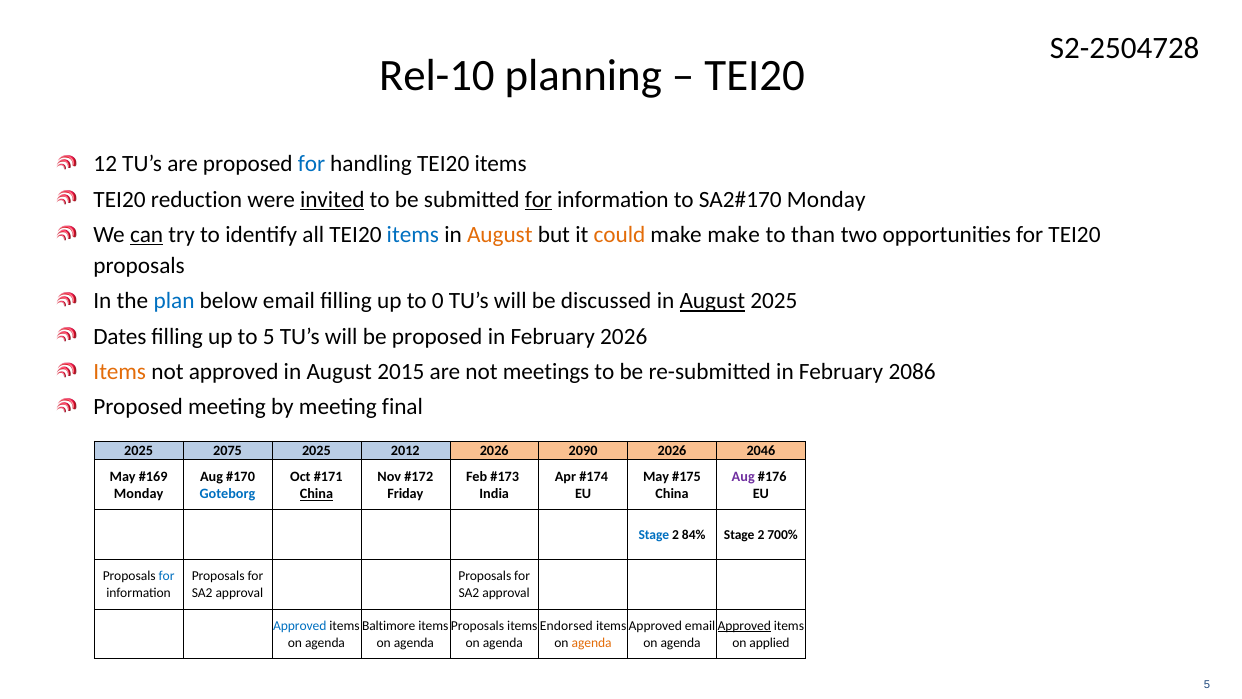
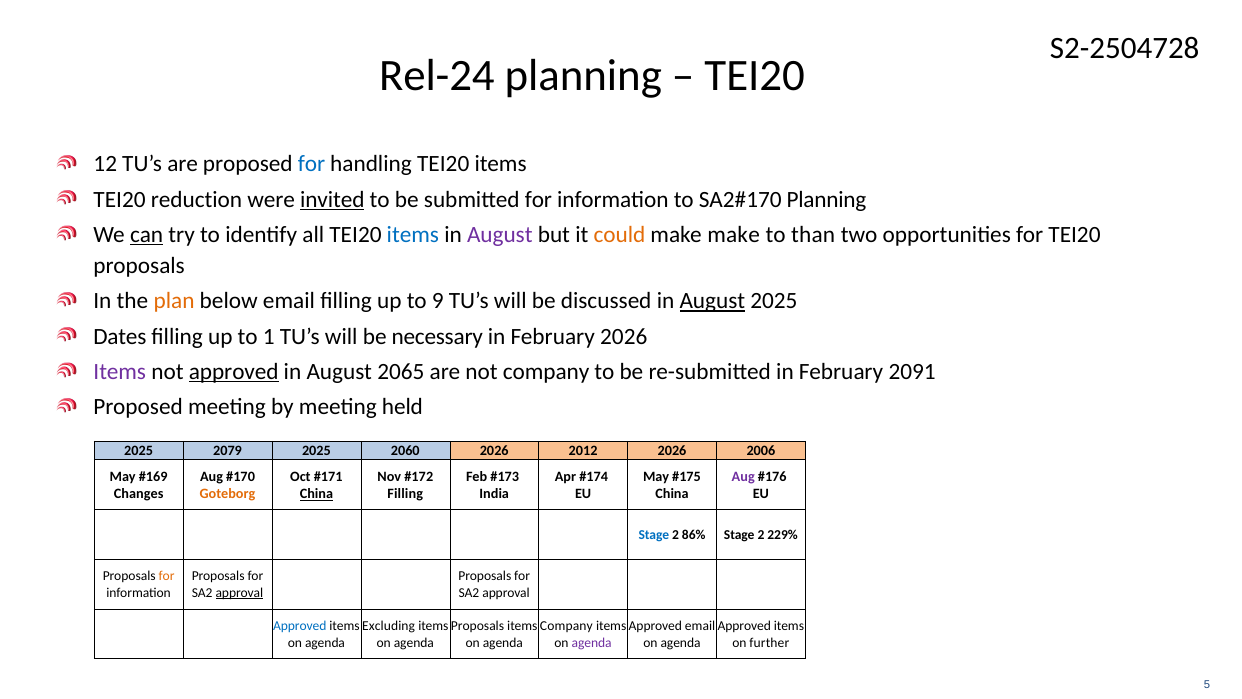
Rel-10: Rel-10 -> Rel-24
for at (538, 199) underline: present -> none
Monday at (826, 199): Monday -> Planning
August at (500, 235) colour: orange -> purple
plan colour: blue -> orange
0: 0 -> 9
to 5: 5 -> 1
be proposed: proposed -> necessary
Items at (120, 372) colour: orange -> purple
approved at (234, 372) underline: none -> present
2015: 2015 -> 2065
not meetings: meetings -> company
2086: 2086 -> 2091
final: final -> held
2075: 2075 -> 2079
2025 2012: 2012 -> 2060
2026 2090: 2090 -> 2012
2046: 2046 -> 2006
Monday at (139, 494): Monday -> Changes
Goteborg colour: blue -> orange
Friday at (405, 494): Friday -> Filling
84%: 84% -> 86%
700%: 700% -> 229%
for at (167, 576) colour: blue -> orange
approval at (239, 592) underline: none -> present
Baltimore: Baltimore -> Excluding
Endorsed at (566, 626): Endorsed -> Company
Approved at (744, 626) underline: present -> none
agenda at (592, 642) colour: orange -> purple
applied: applied -> further
